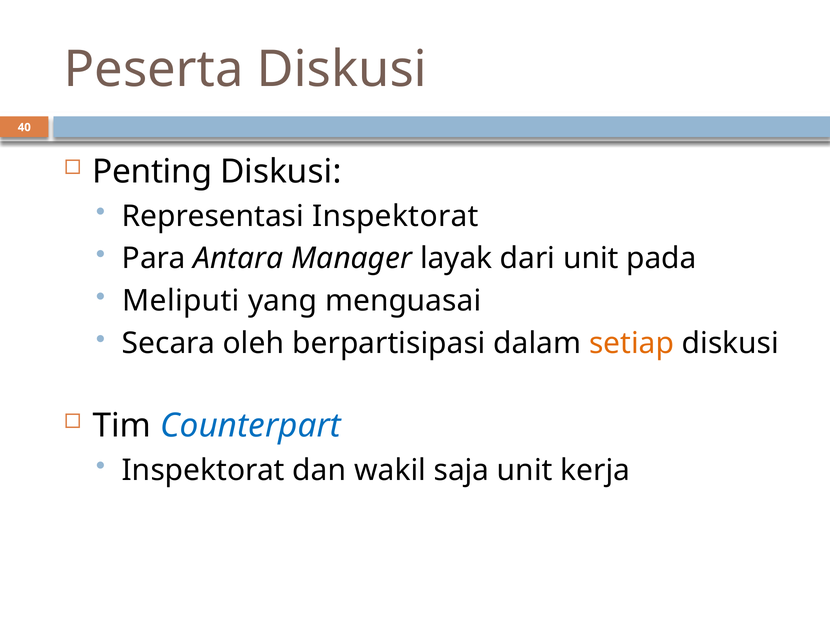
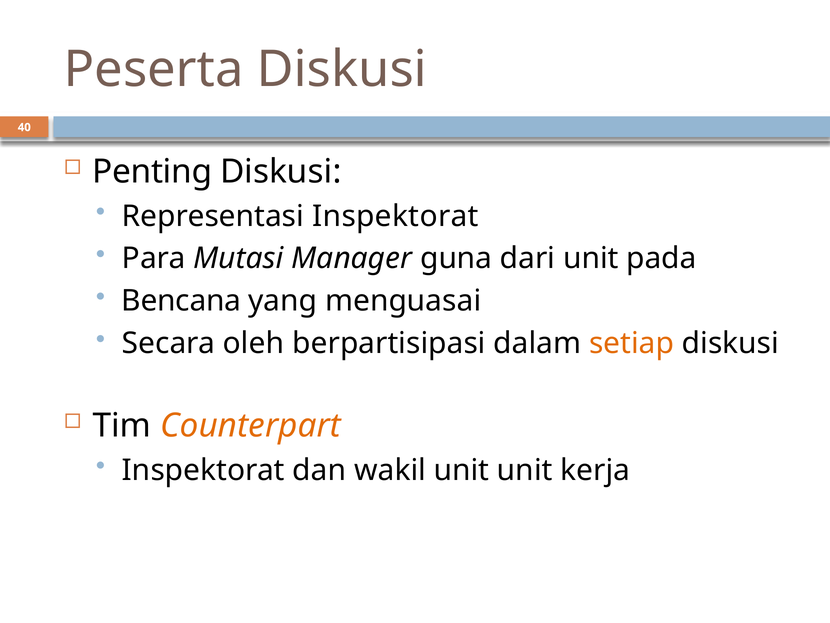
Antara: Antara -> Mutasi
layak: layak -> guna
Meliputi: Meliputi -> Bencana
Counterpart colour: blue -> orange
wakil saja: saja -> unit
